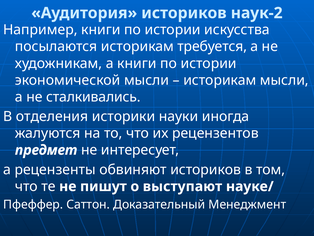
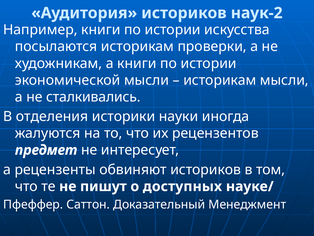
требуется: требуется -> проверки
выступают: выступают -> доступных
